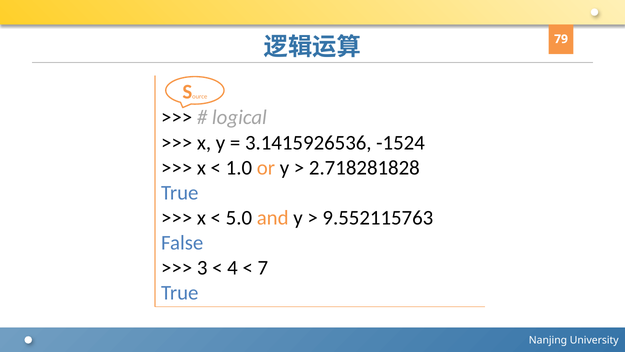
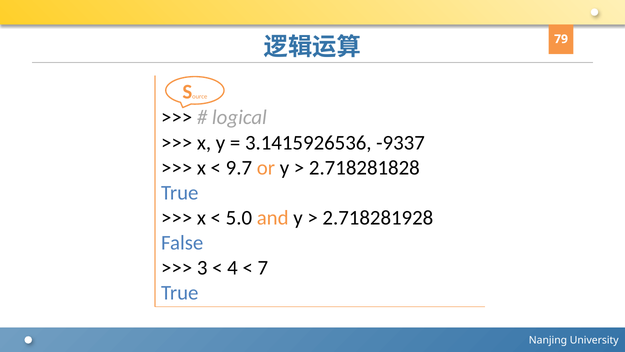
-1524: -1524 -> -9337
1.0: 1.0 -> 9.7
9.552115763: 9.552115763 -> 2.718281928
